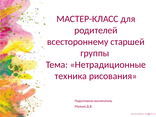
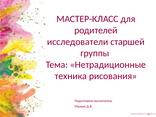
всестороннему: всестороннему -> исследователи
